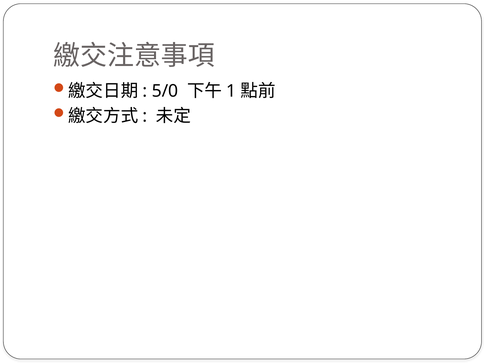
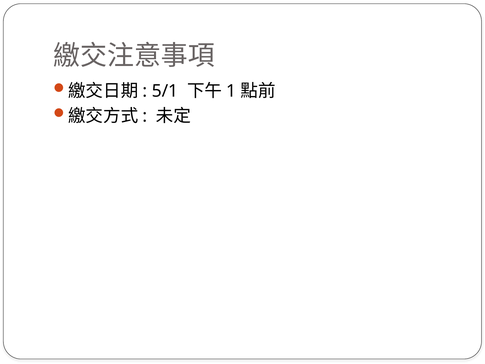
5/0: 5/0 -> 5/1
